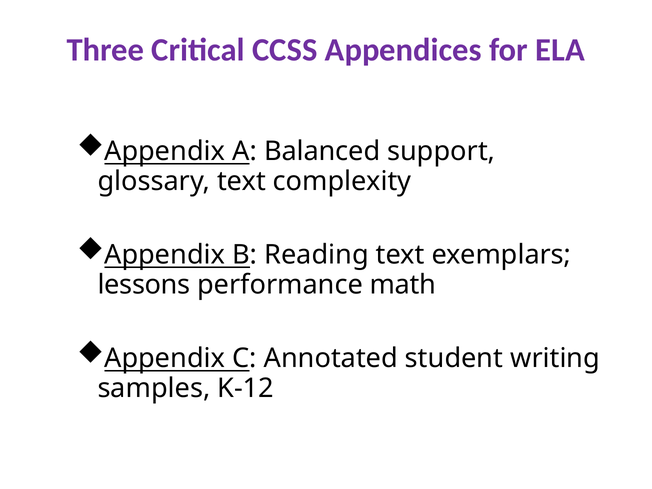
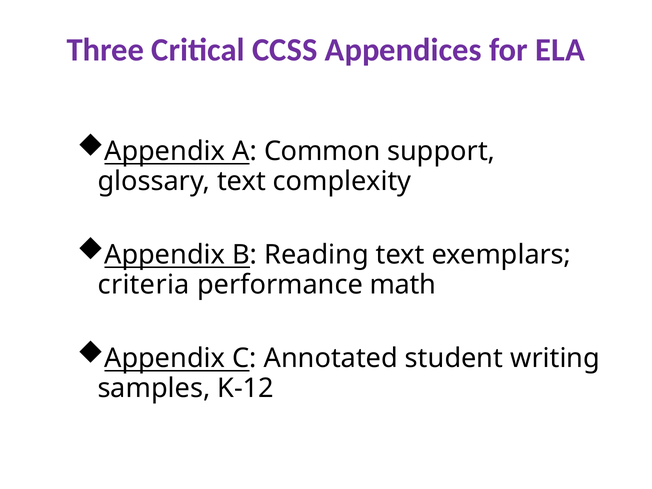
Balanced: Balanced -> Common
lessons: lessons -> criteria
